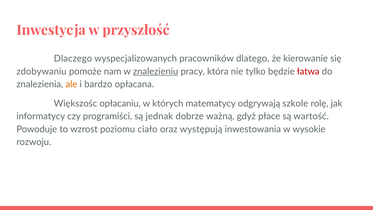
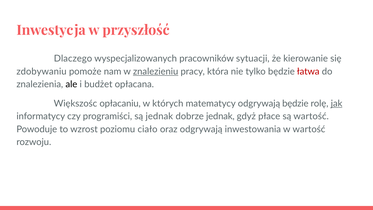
dlatego: dlatego -> sytuacji
ale colour: orange -> black
bardzo: bardzo -> budżet
odgrywają szkole: szkole -> będzie
jak underline: none -> present
dobrze ważną: ważną -> jednak
oraz występują: występują -> odgrywają
w wysokie: wysokie -> wartość
